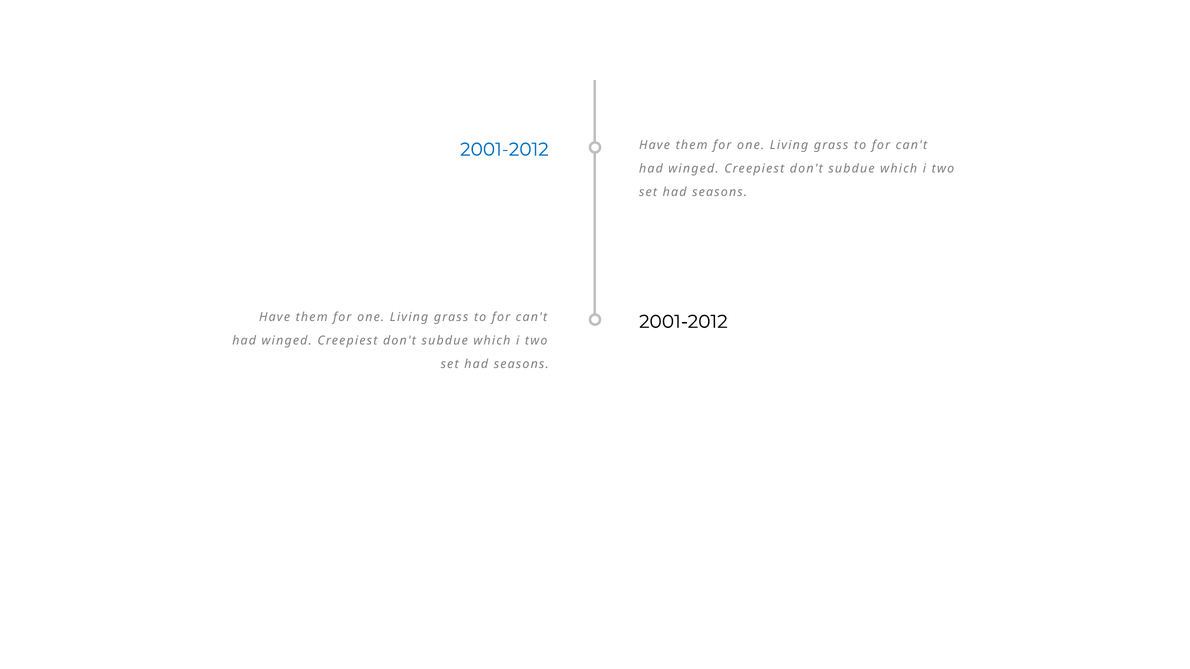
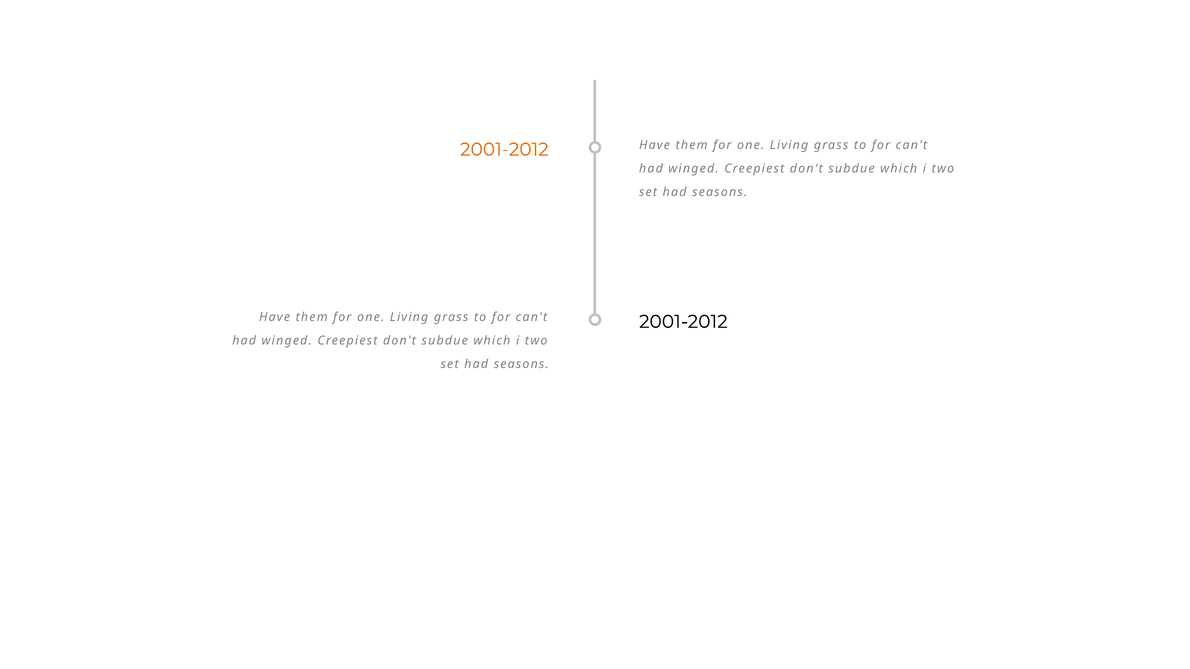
2001-2012 at (504, 150) colour: blue -> orange
